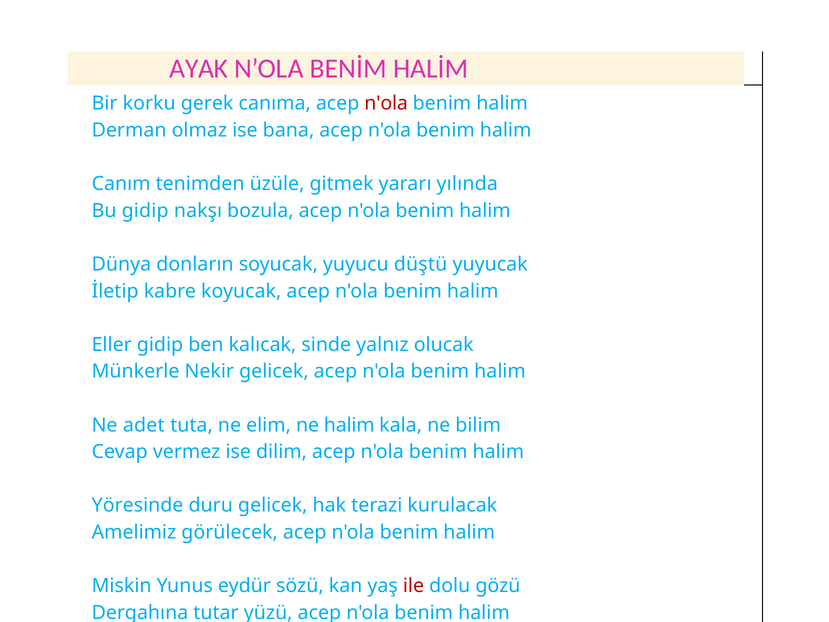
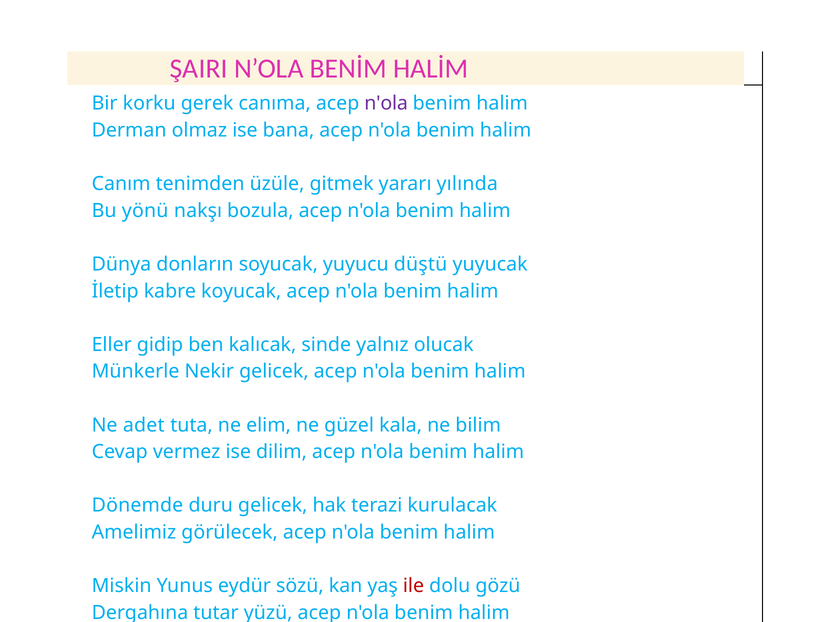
AYAK: AYAK -> ŞAIRI
n'ola at (386, 103) colour: red -> purple
Bu gidip: gidip -> yönü
ne halim: halim -> güzel
Yöresinde: Yöresinde -> Dönemde
